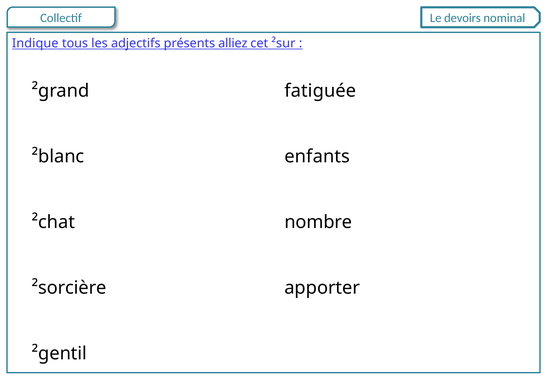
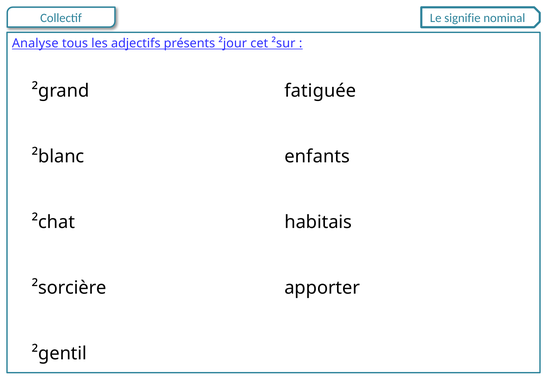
devoirs: devoirs -> signifie
Indique: Indique -> Analyse
alliez: alliez -> ²jour
nombre: nombre -> habitais
